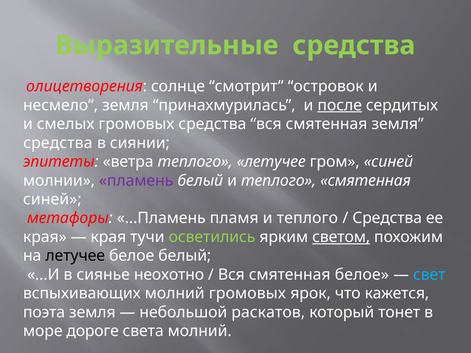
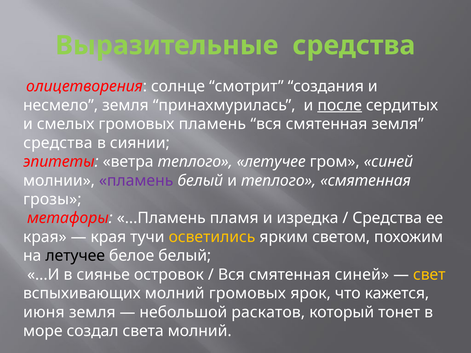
островок: островок -> создания
громовых средства: средства -> пламень
синей at (52, 199): синей -> грозы
теплого at (307, 218): теплого -> изредка
осветились colour: light green -> yellow
светом underline: present -> none
неохотно: неохотно -> островок
смятенная белое: белое -> синей
свет colour: light blue -> yellow
поэта: поэта -> июня
дороге: дороге -> создал
